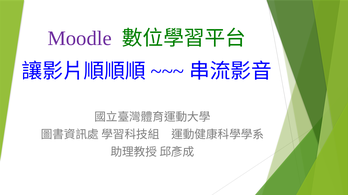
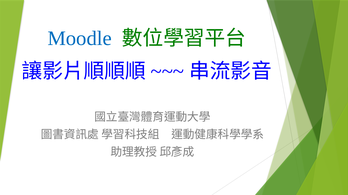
Moodle colour: purple -> blue
